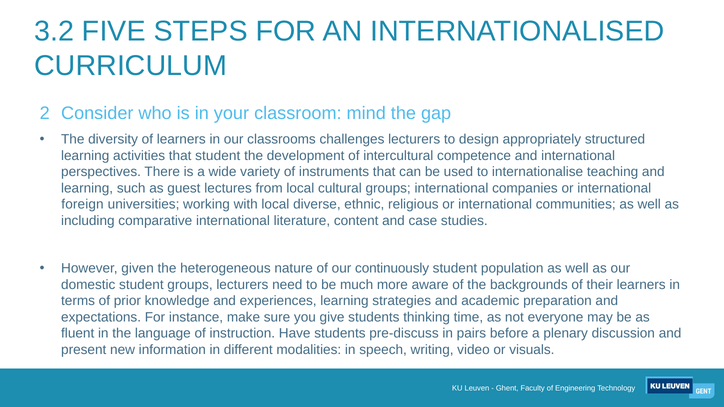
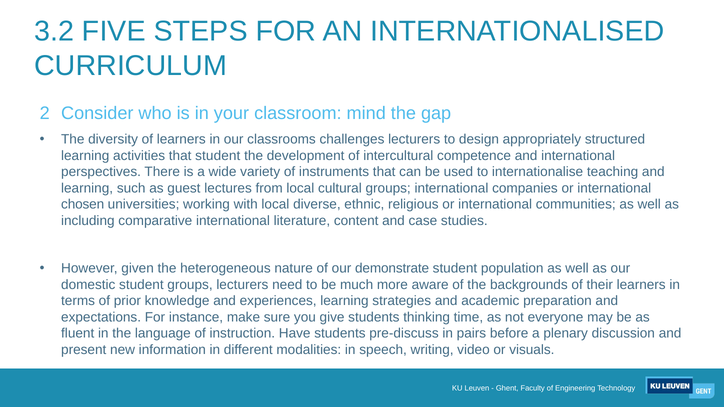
foreign: foreign -> chosen
continuously: continuously -> demonstrate
